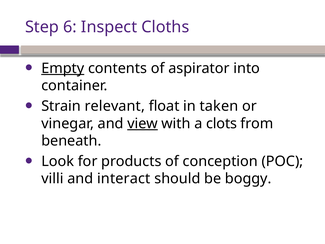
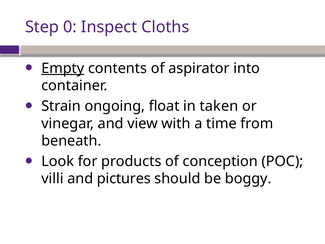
6: 6 -> 0
relevant: relevant -> ongoing
view underline: present -> none
clots: clots -> time
interact: interact -> pictures
